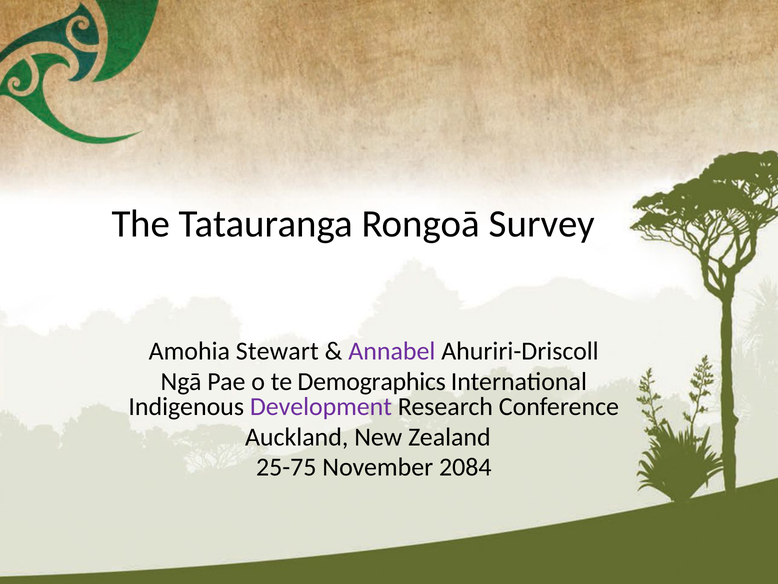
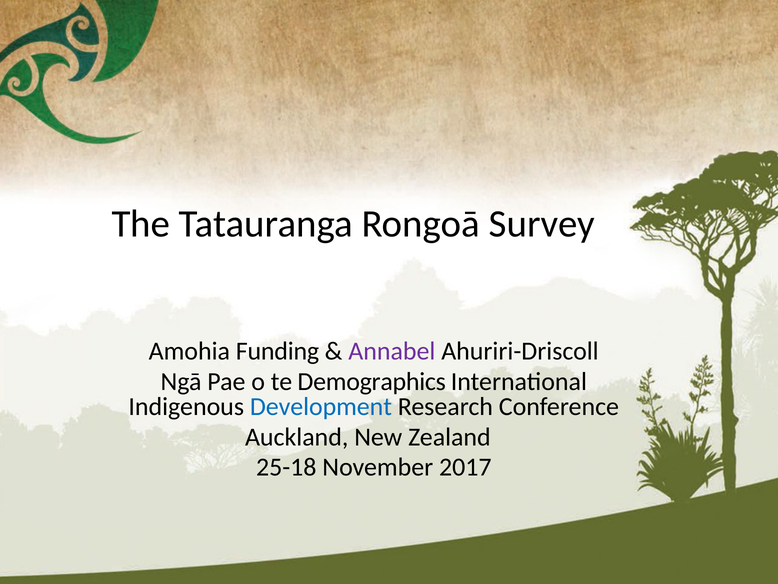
Stewart: Stewart -> Funding
Development colour: purple -> blue
25-75: 25-75 -> 25-18
2084: 2084 -> 2017
